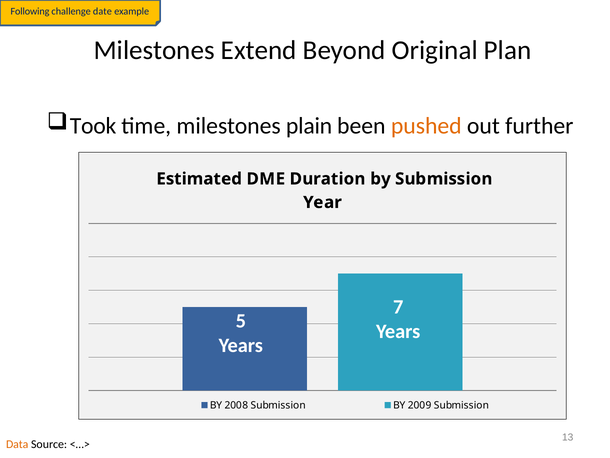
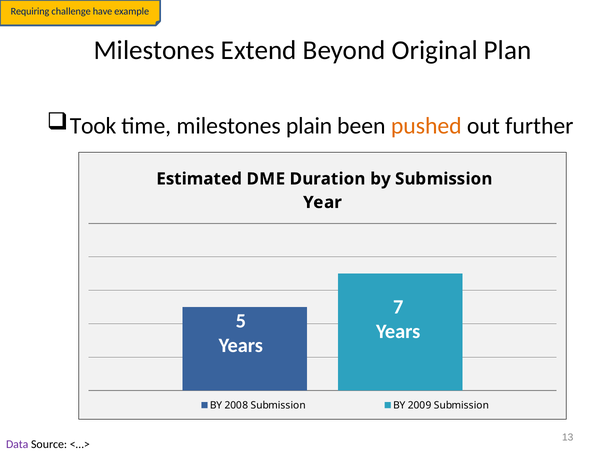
Following: Following -> Requiring
date: date -> have
Data colour: orange -> purple
